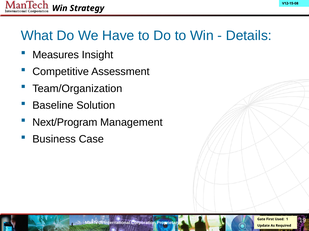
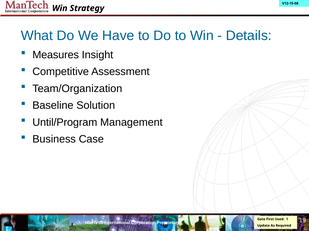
Next/Program: Next/Program -> Until/Program
